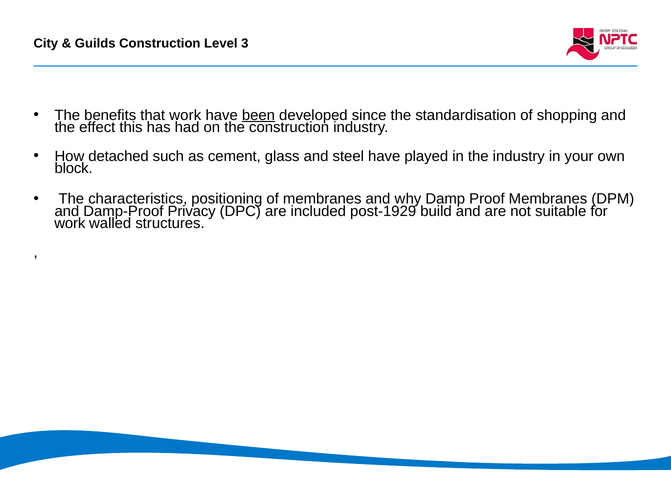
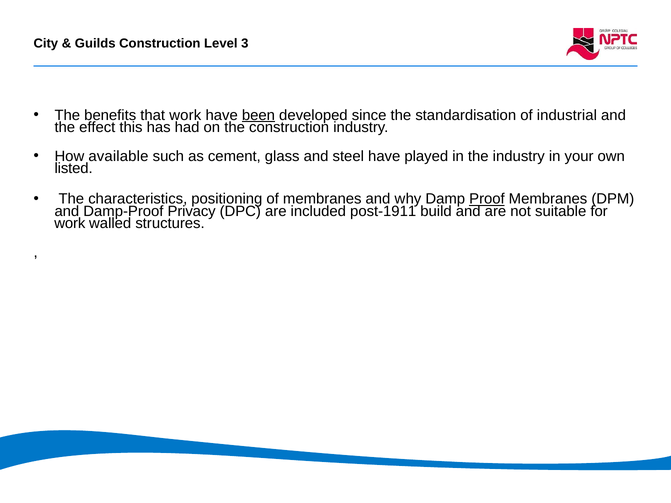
shopping: shopping -> industrial
detached: detached -> available
block: block -> listed
Proof underline: none -> present
post-1929: post-1929 -> post-1911
